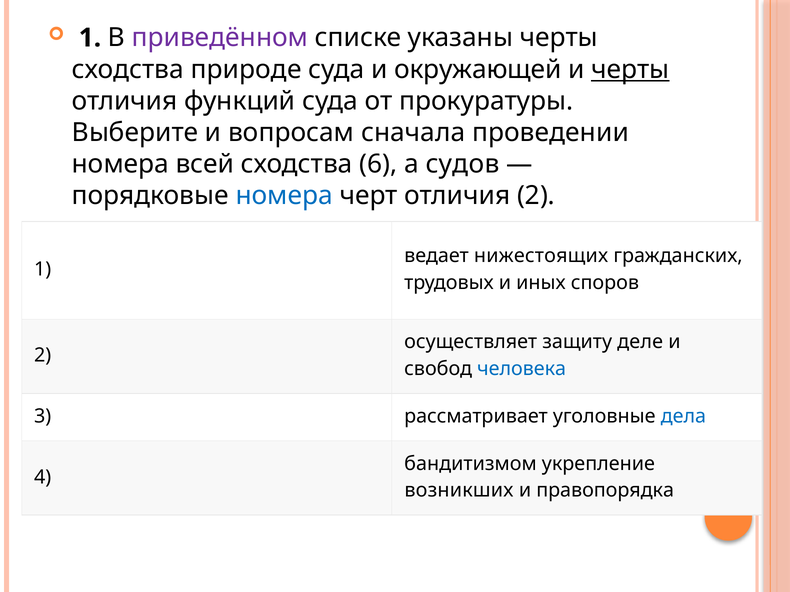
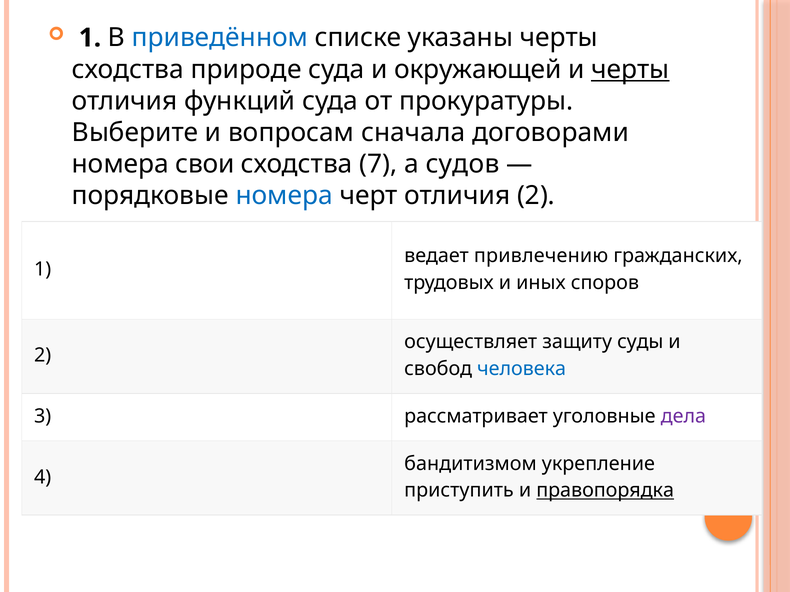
приведённом colour: purple -> blue
проведении: проведении -> договорами
всей: всей -> свои
6: 6 -> 7
нижестоящих: нижестоящих -> привлечению
деле: деле -> суды
дела colour: blue -> purple
возникших: возникших -> приступить
правопорядка underline: none -> present
